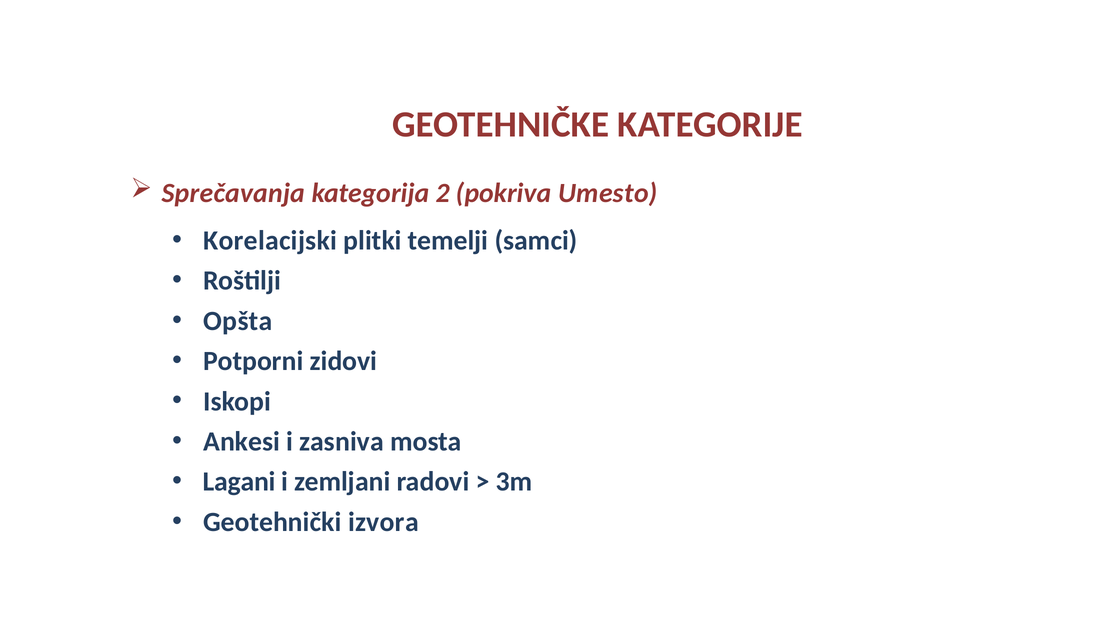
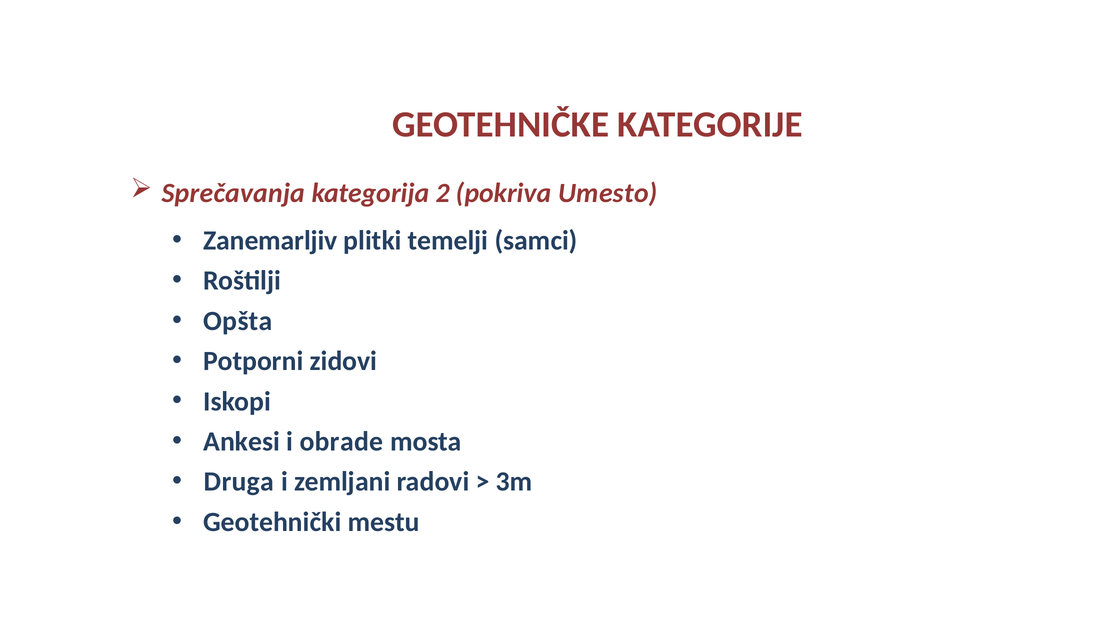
Korelacijski: Korelacijski -> Zanemarljiv
zasniva: zasniva -> obrade
Lagani: Lagani -> Druga
izvora: izvora -> mestu
